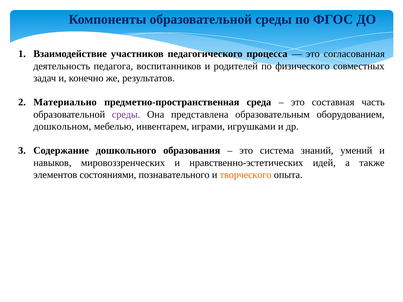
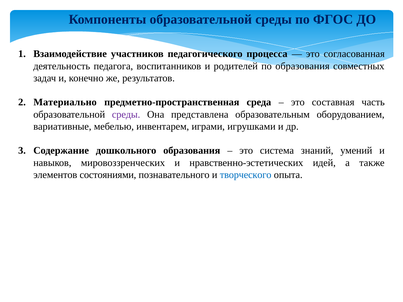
по физического: физического -> образования
дошкольном: дошкольном -> вариативные
творческого colour: orange -> blue
